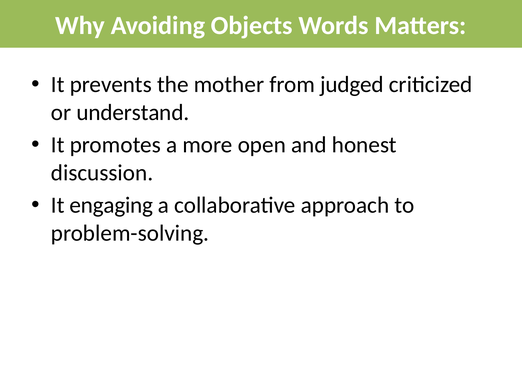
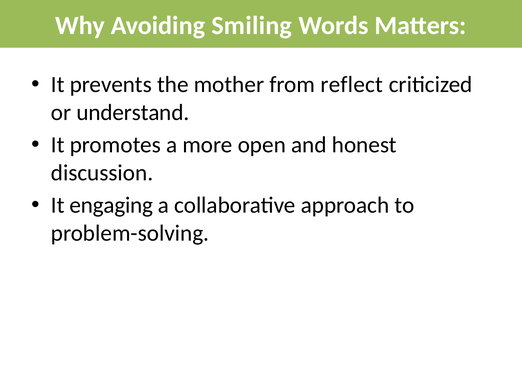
Objects: Objects -> Smiling
judged: judged -> reflect
